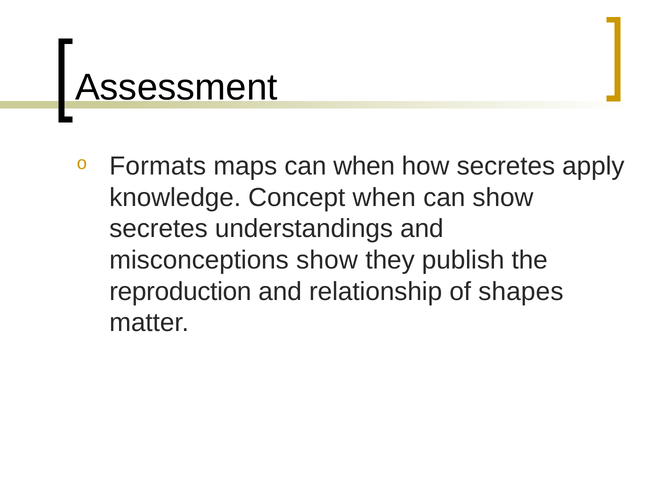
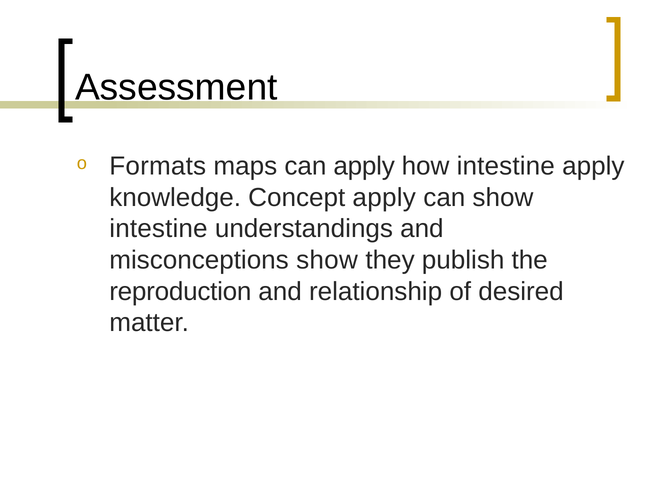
can when: when -> apply
how secretes: secretes -> intestine
Concept when: when -> apply
secretes at (159, 229): secretes -> intestine
shapes: shapes -> desired
